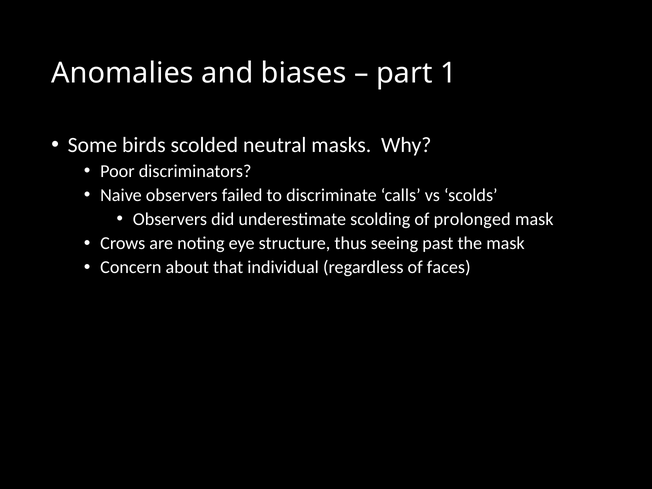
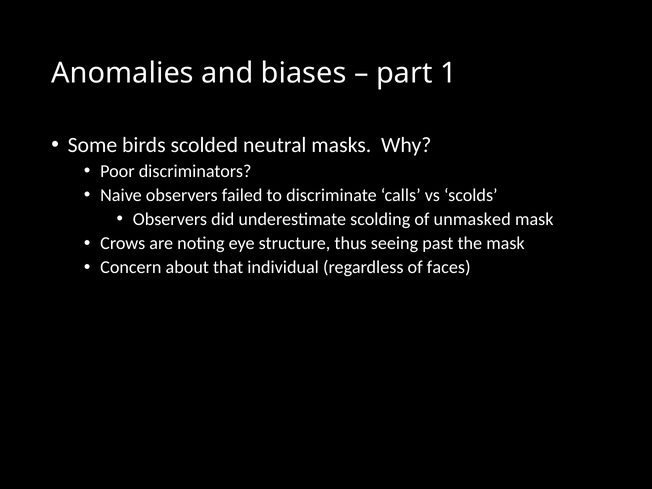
prolonged: prolonged -> unmasked
